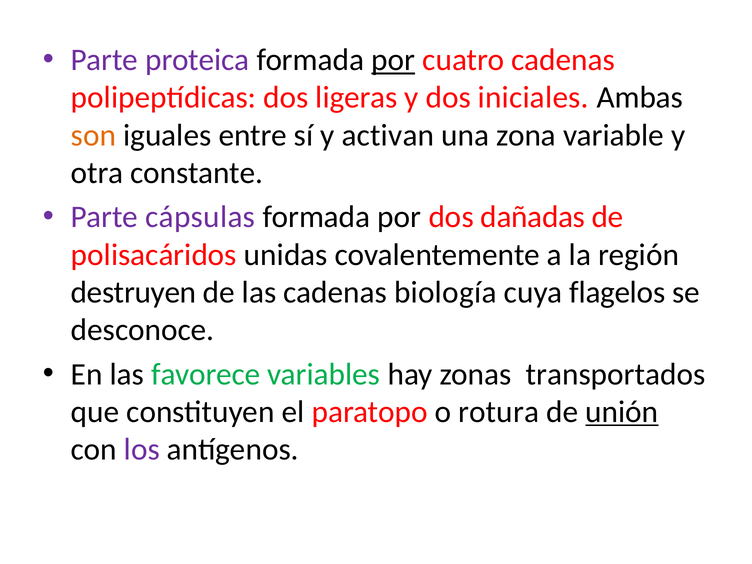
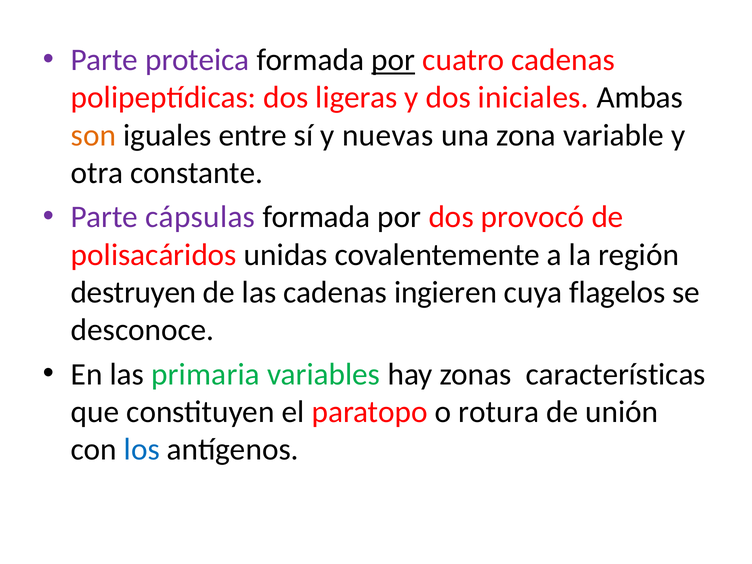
activan: activan -> nuevas
dañadas: dañadas -> provocó
biología: biología -> ingieren
favorece: favorece -> primaria
transportados: transportados -> características
unión underline: present -> none
los colour: purple -> blue
